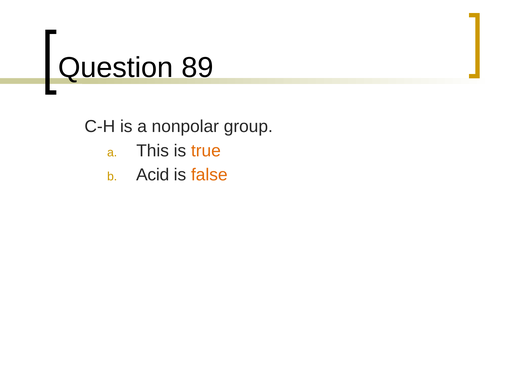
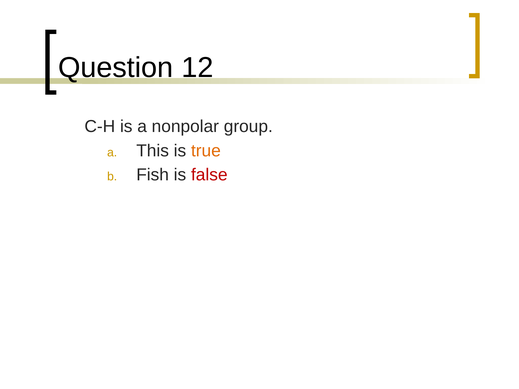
89: 89 -> 12
Acid: Acid -> Fish
false colour: orange -> red
